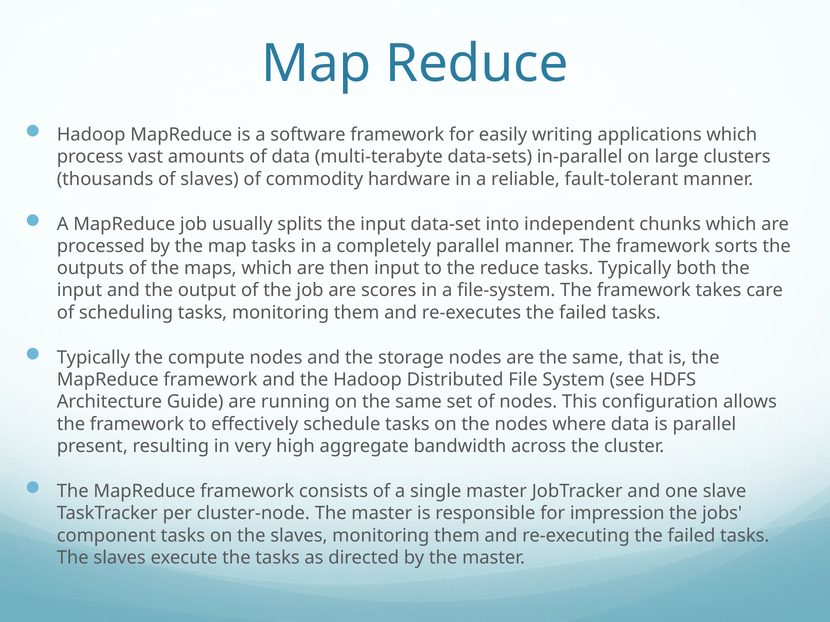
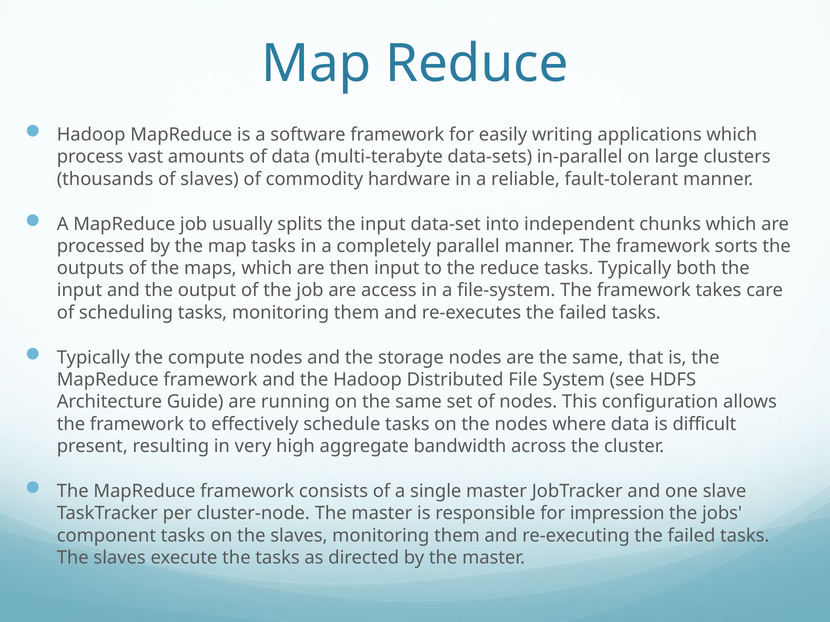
scores: scores -> access
is parallel: parallel -> difficult
